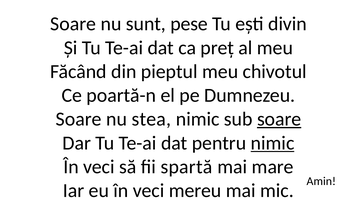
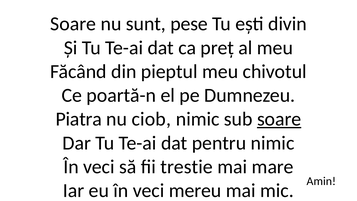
Soare at (79, 119): Soare -> Piatra
stea: stea -> ciob
nimic at (273, 143) underline: present -> none
spartă: spartă -> trestie
